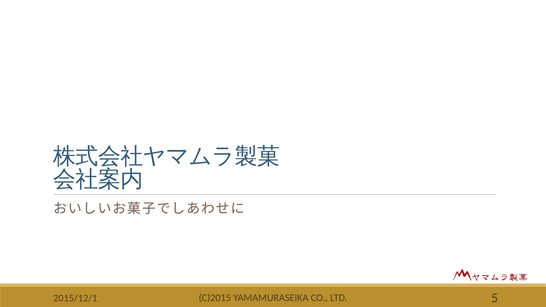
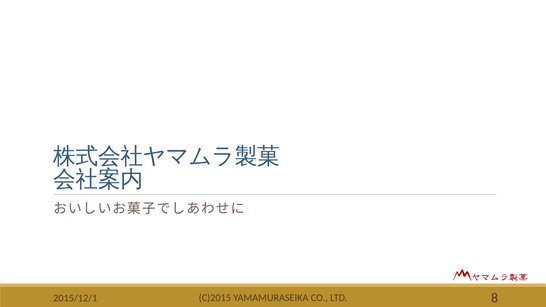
5: 5 -> 8
